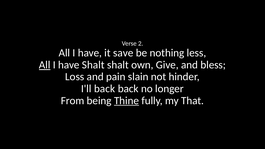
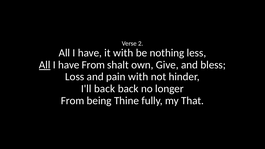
it save: save -> with
have Shalt: Shalt -> From
pain slain: slain -> with
Thine underline: present -> none
